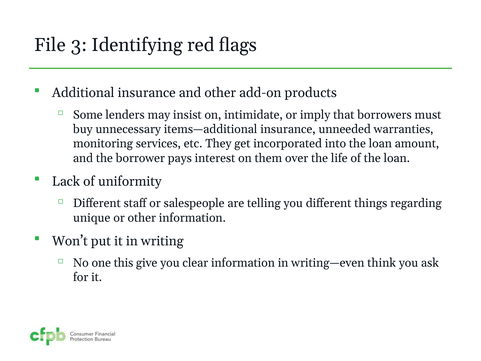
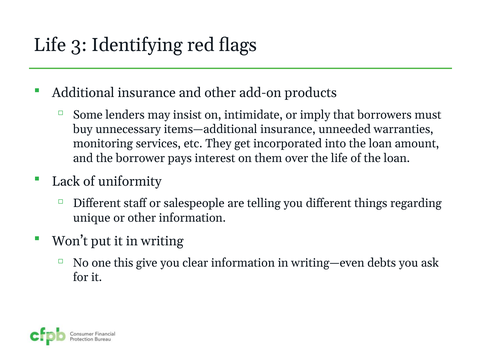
File at (50, 45): File -> Life
think: think -> debts
